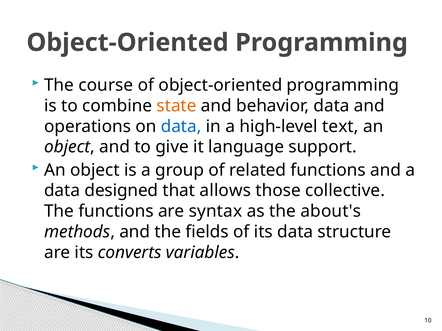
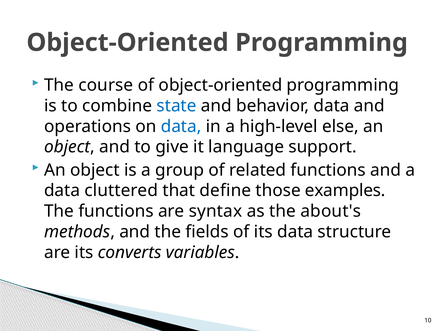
state colour: orange -> blue
text: text -> else
designed: designed -> cluttered
allows: allows -> define
collective: collective -> examples
